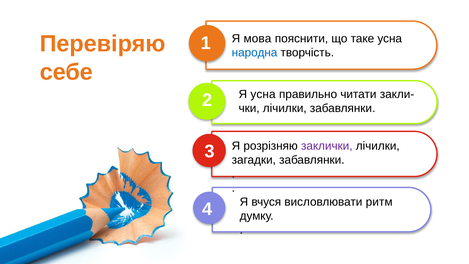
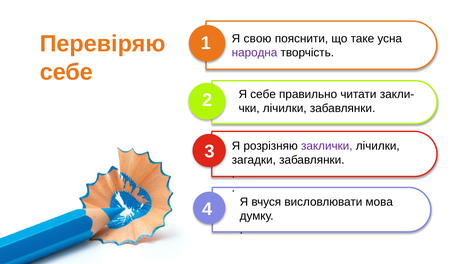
мова: мова -> свою
народна colour: blue -> purple
Я усна: усна -> себе
ритм: ритм -> мова
